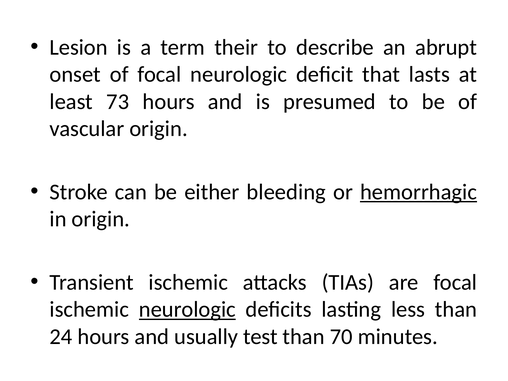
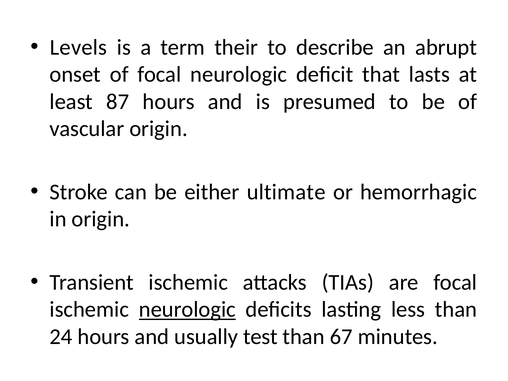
Lesion: Lesion -> Levels
73: 73 -> 87
bleeding: bleeding -> ultimate
hemorrhagic underline: present -> none
70: 70 -> 67
